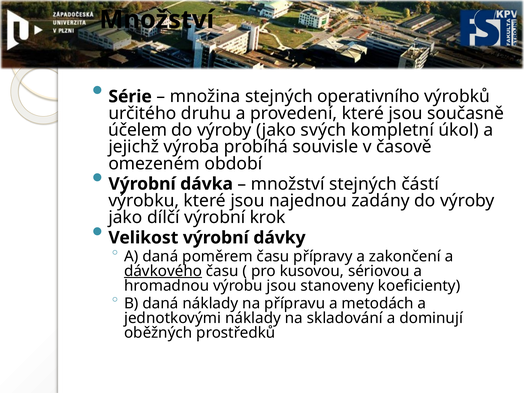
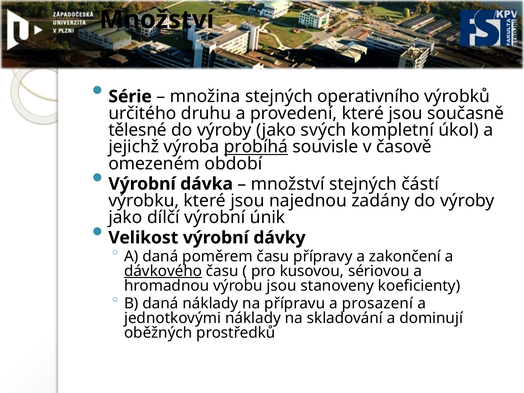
účelem: účelem -> tělesné
probíhá underline: none -> present
krok: krok -> únik
metodách: metodách -> prosazení
